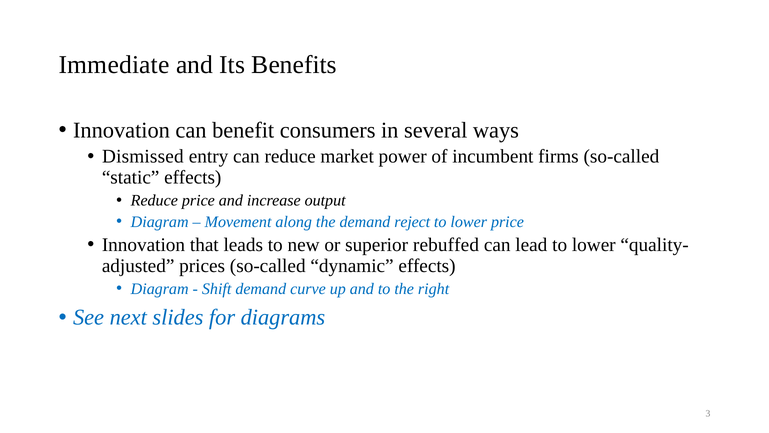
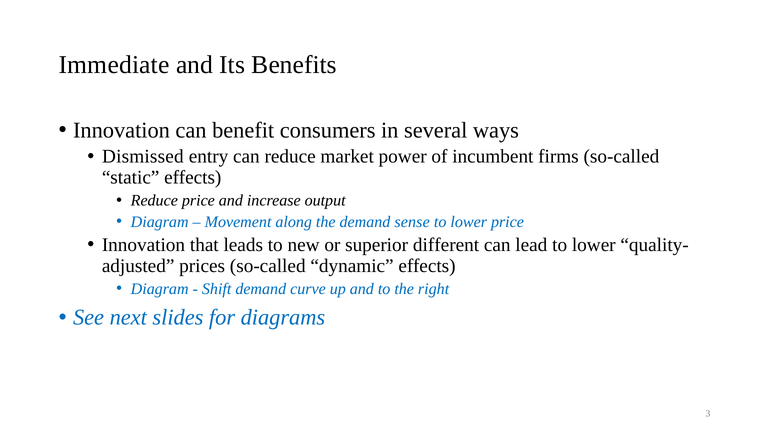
reject: reject -> sense
rebuffed: rebuffed -> different
